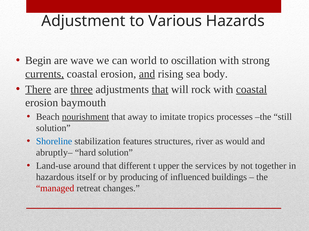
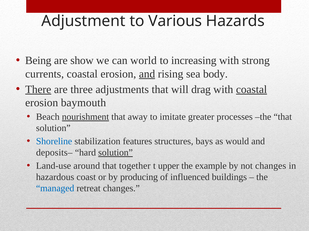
Begin: Begin -> Being
wave: wave -> show
oscillation: oscillation -> increasing
currents underline: present -> none
three underline: present -> none
that at (160, 90) underline: present -> none
rock: rock -> drag
tropics: tropics -> greater
the still: still -> that
river: river -> bays
abruptly–: abruptly– -> deposits–
solution at (116, 153) underline: none -> present
different: different -> together
services: services -> example
not together: together -> changes
itself: itself -> coast
managed colour: red -> blue
